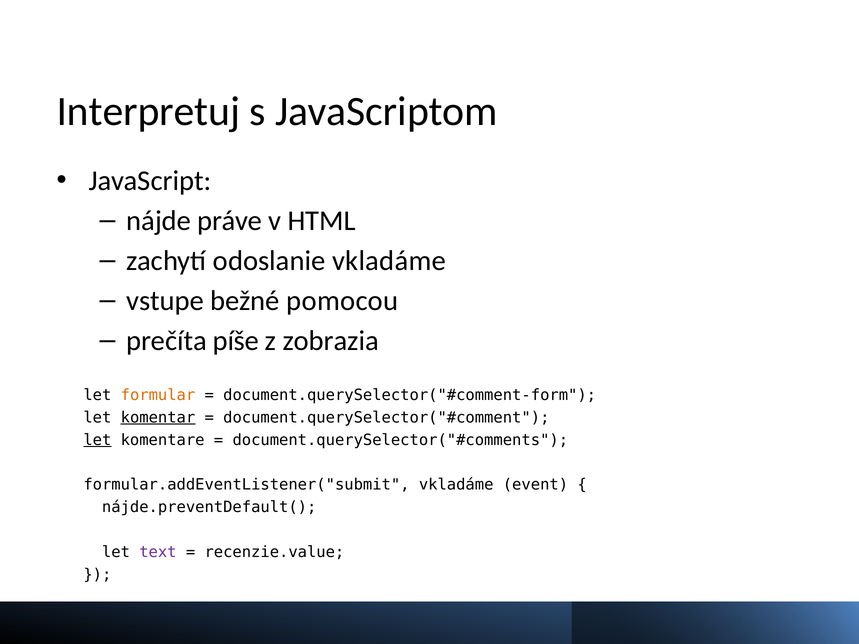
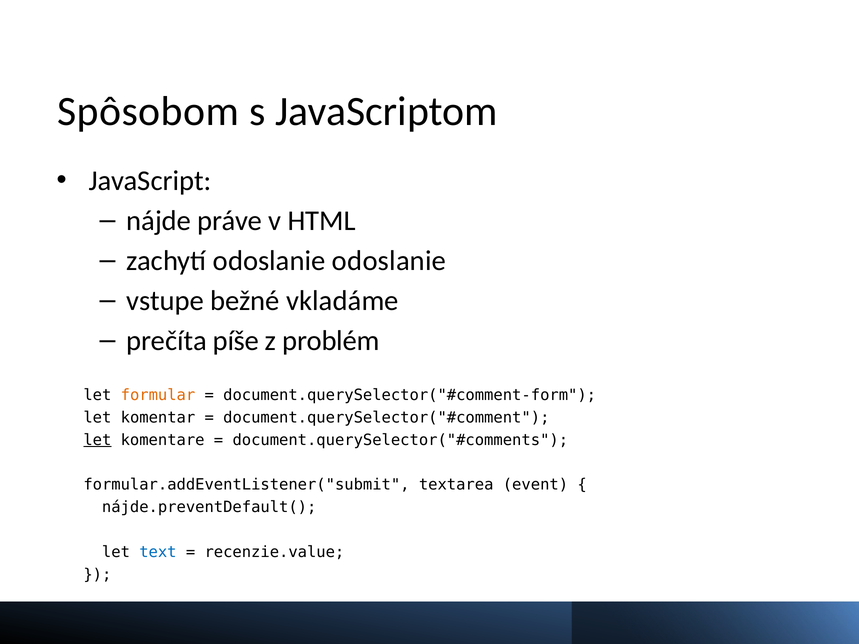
Interpretuj: Interpretuj -> Spôsobom
odoslanie vkladáme: vkladáme -> odoslanie
pomocou: pomocou -> vkladáme
zobrazia: zobrazia -> problém
komentar underline: present -> none
formular.addEventListener("submit vkladáme: vkladáme -> textarea
text colour: purple -> blue
